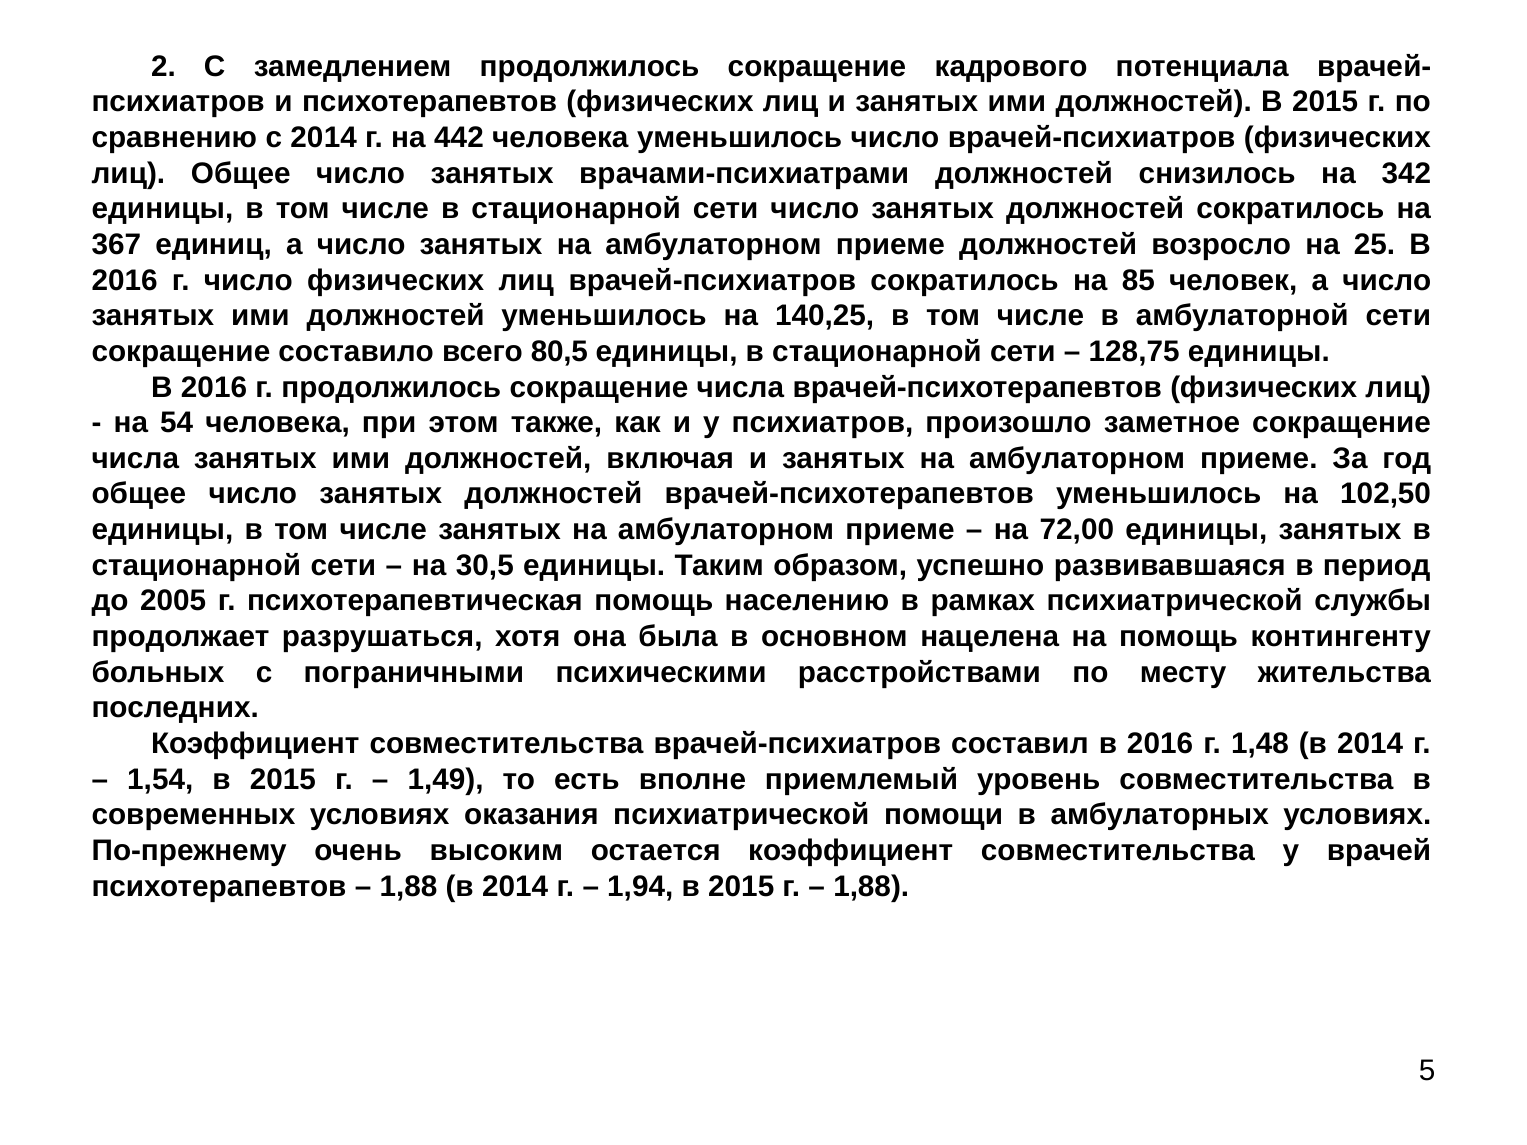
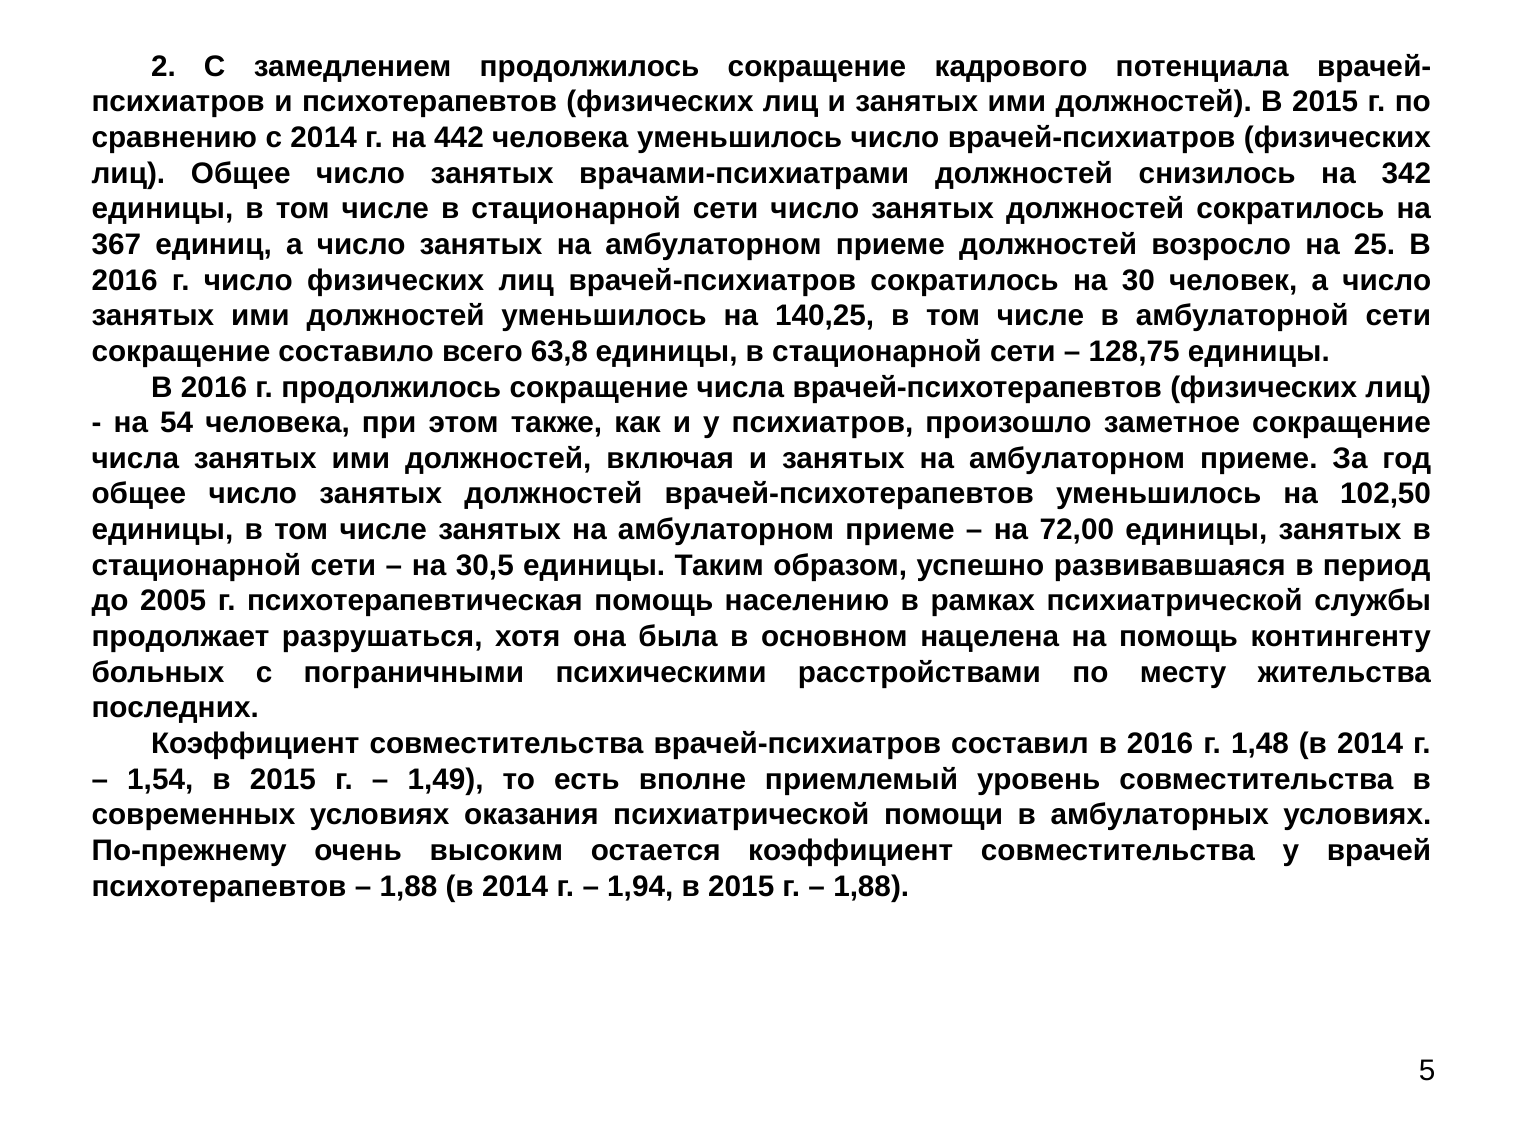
85: 85 -> 30
80,5: 80,5 -> 63,8
